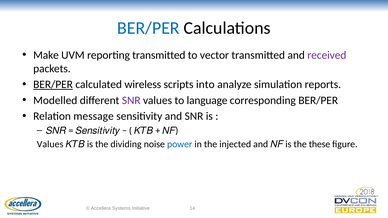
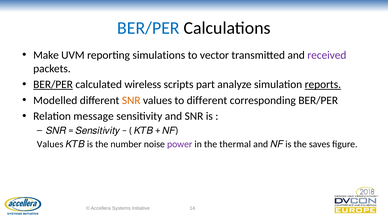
reporting transmitted: transmitted -> simulations
into: into -> part
reports underline: none -> present
SNR at (131, 100) colour: purple -> orange
to language: language -> different
dividing: dividing -> number
power colour: blue -> purple
injected: injected -> thermal
these: these -> saves
